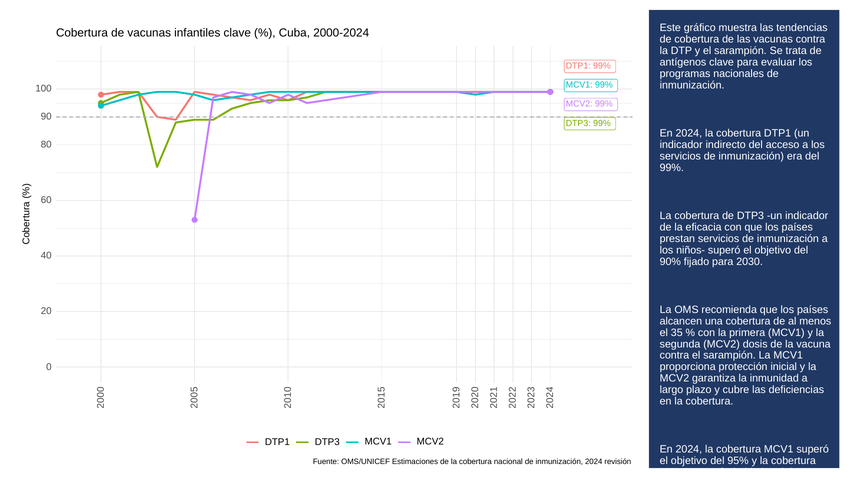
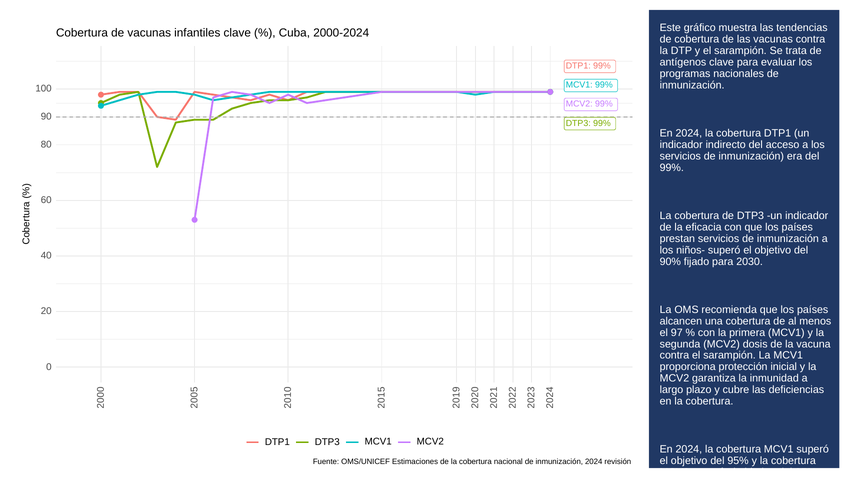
35: 35 -> 97
